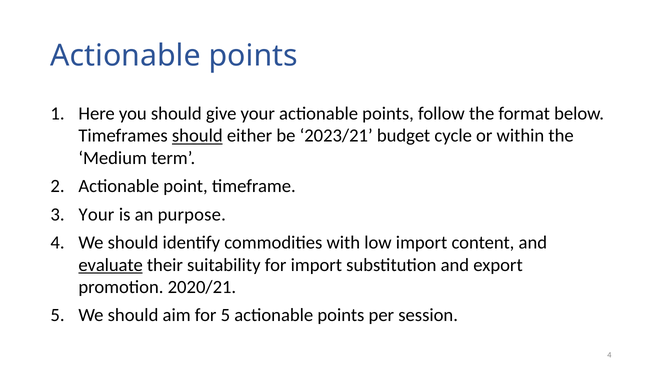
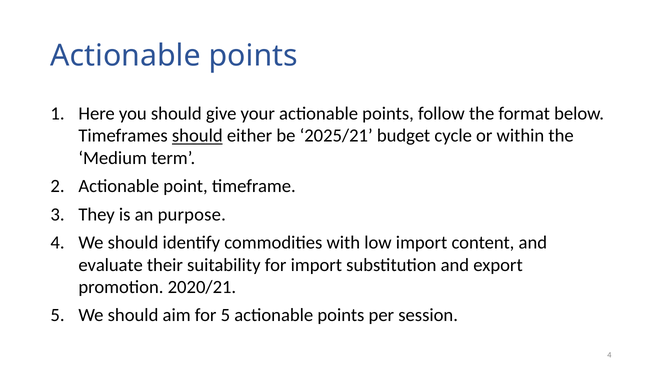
2023/21: 2023/21 -> 2025/21
3 Your: Your -> They
evaluate underline: present -> none
